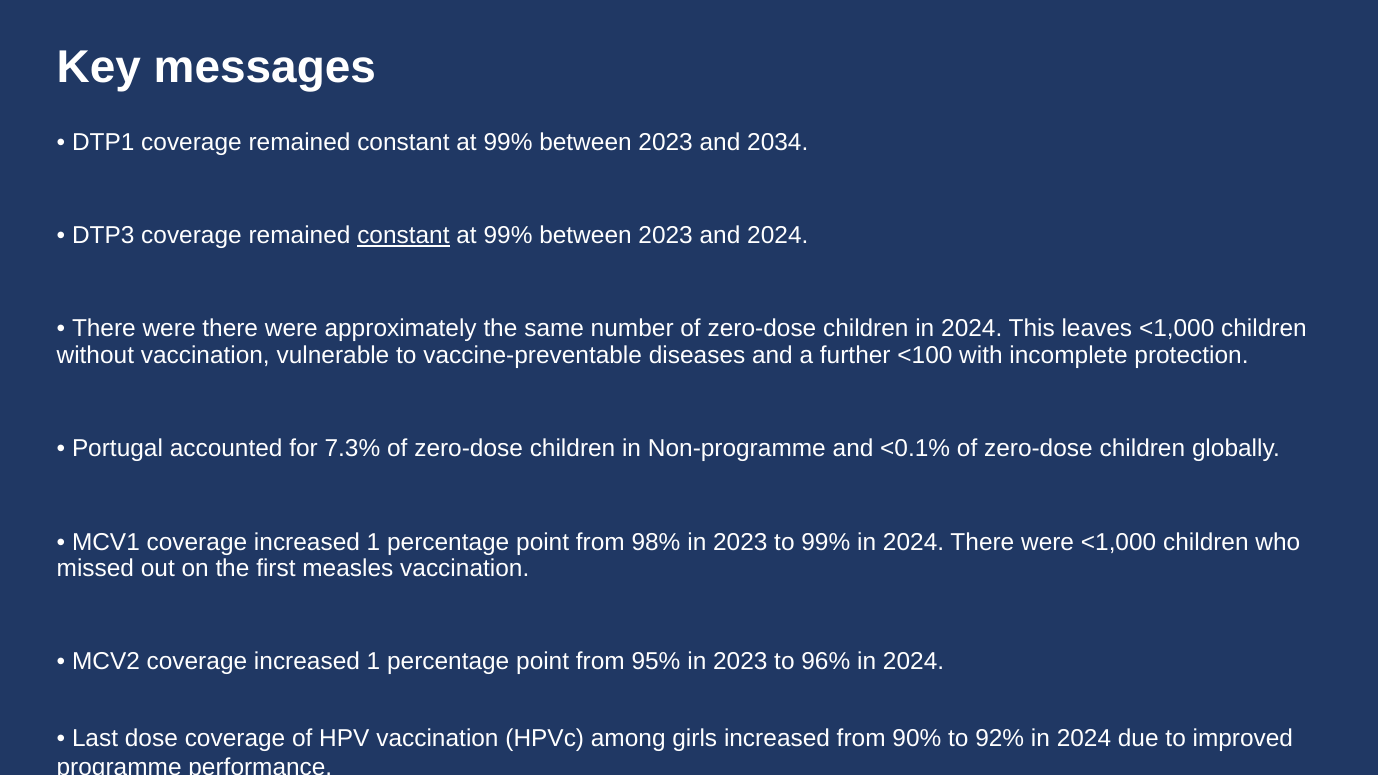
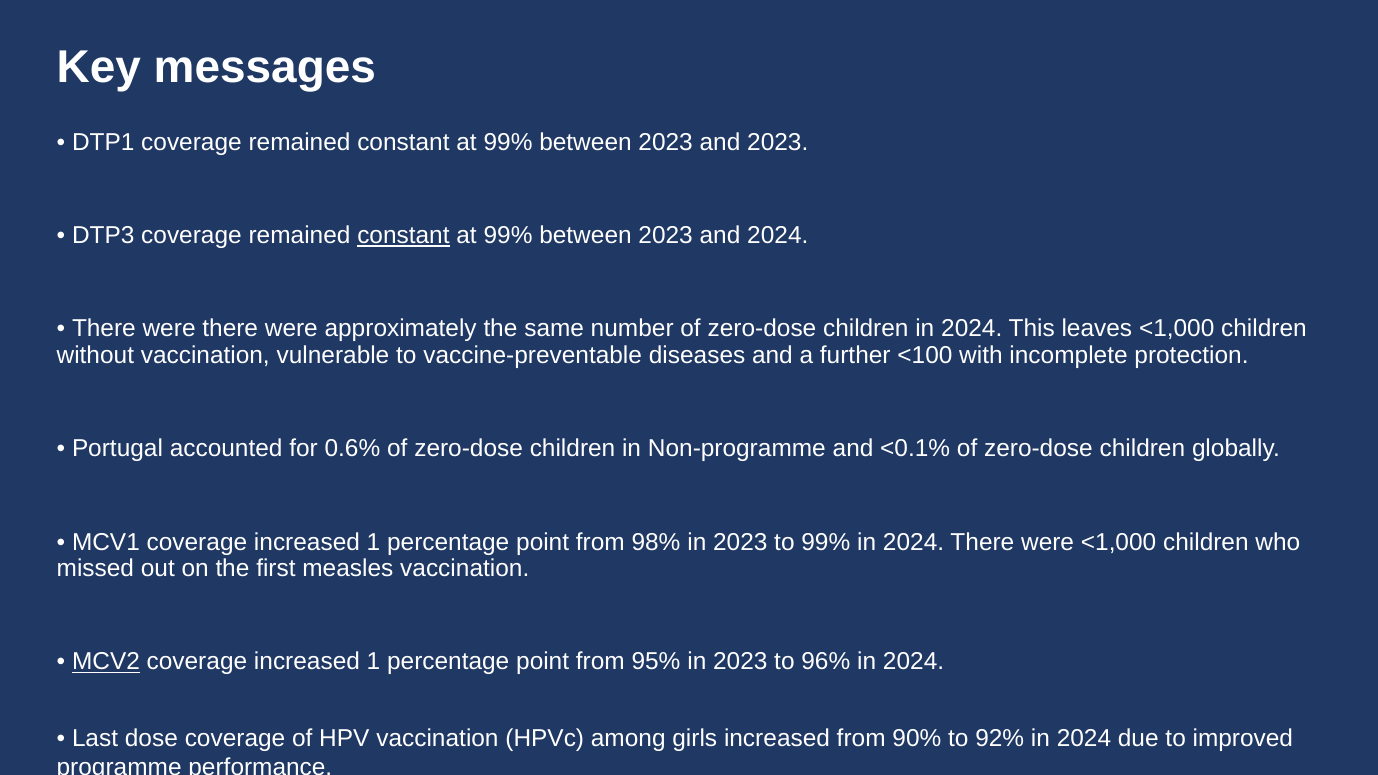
and 2034: 2034 -> 2023
7.3%: 7.3% -> 0.6%
MCV2 underline: none -> present
